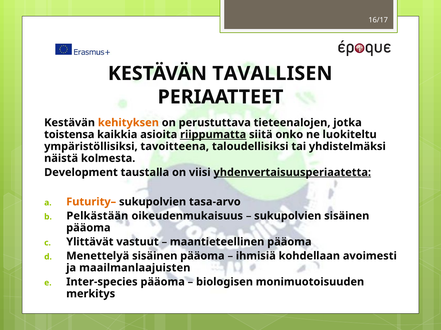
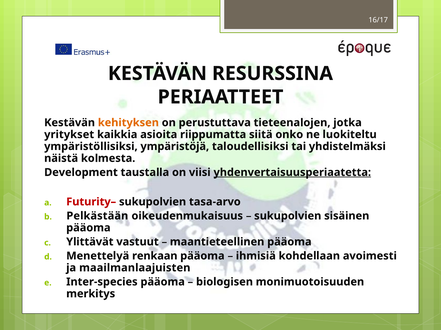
TAVALLISEN: TAVALLISEN -> RESURSSINA
toistensa: toistensa -> yritykset
riippumatta underline: present -> none
tavoitteena: tavoitteena -> ympäristöjä
Futurity– colour: orange -> red
Menettelyä sisäinen: sisäinen -> renkaan
